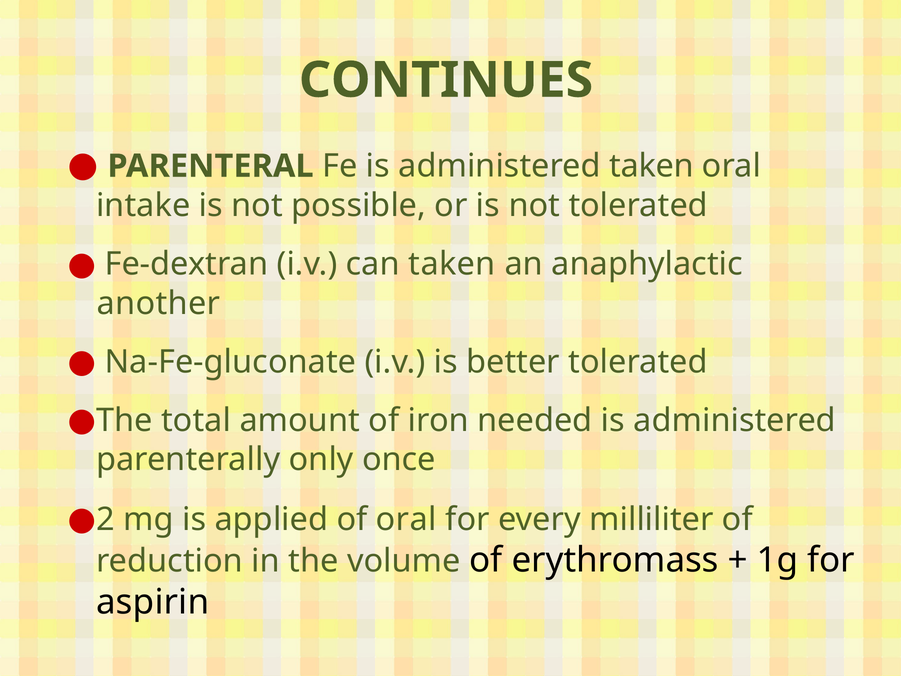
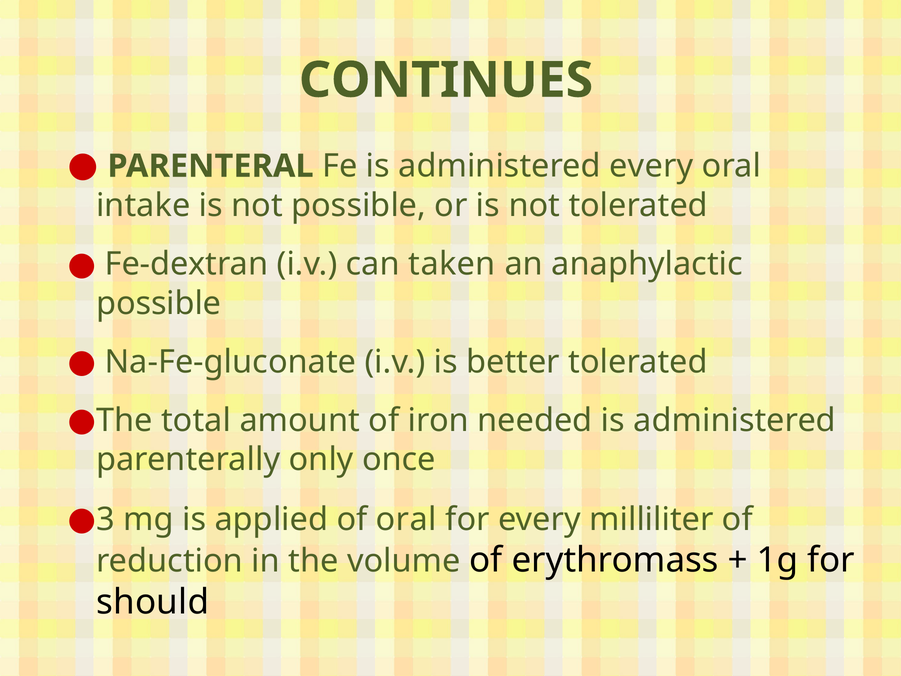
administered taken: taken -> every
another at (158, 303): another -> possible
2: 2 -> 3
aspirin: aspirin -> should
